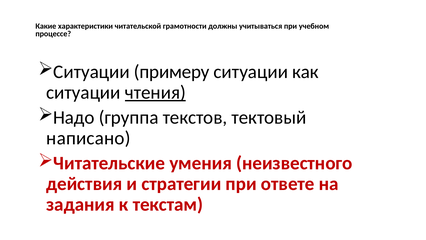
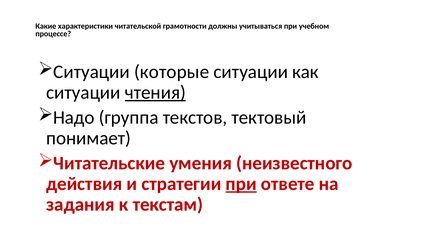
примеру: примеру -> которые
написано: написано -> понимает
при at (241, 184) underline: none -> present
